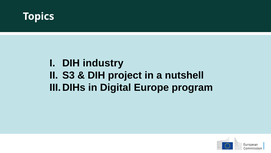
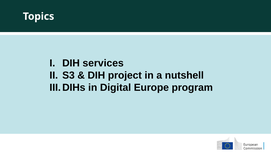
industry: industry -> services
